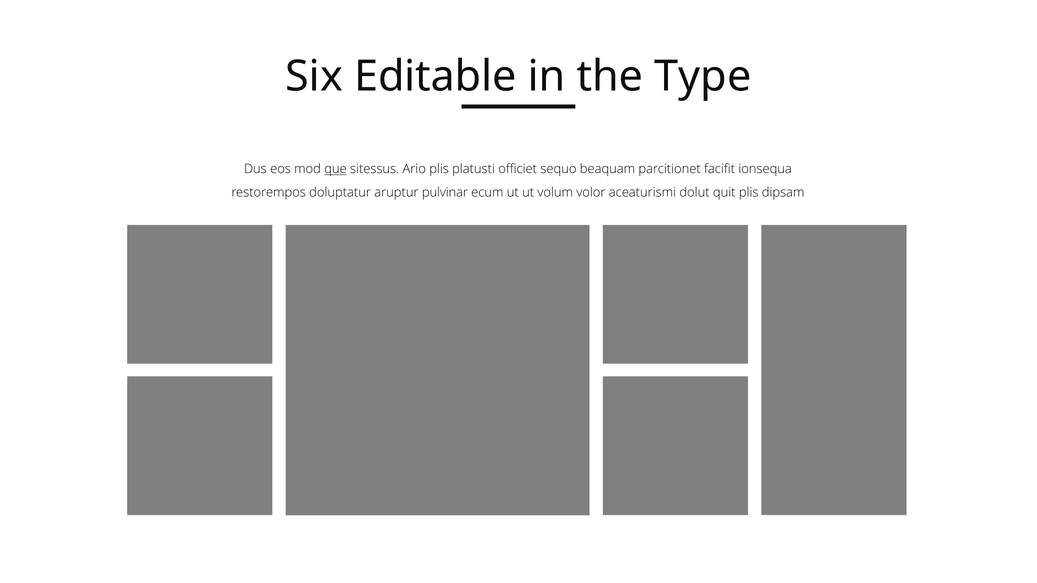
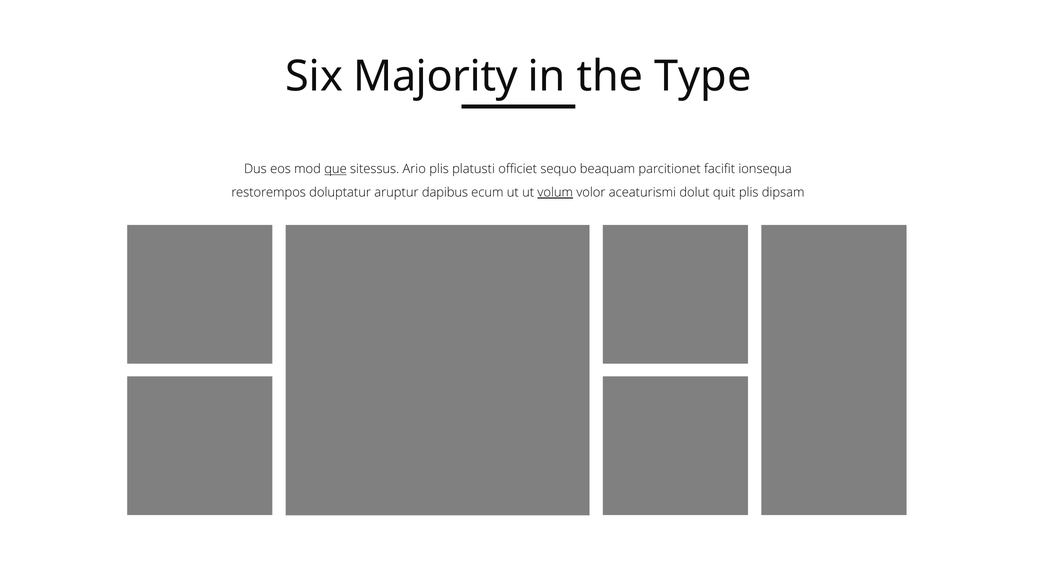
Editable: Editable -> Majority
pulvinar: pulvinar -> dapibus
volum underline: none -> present
